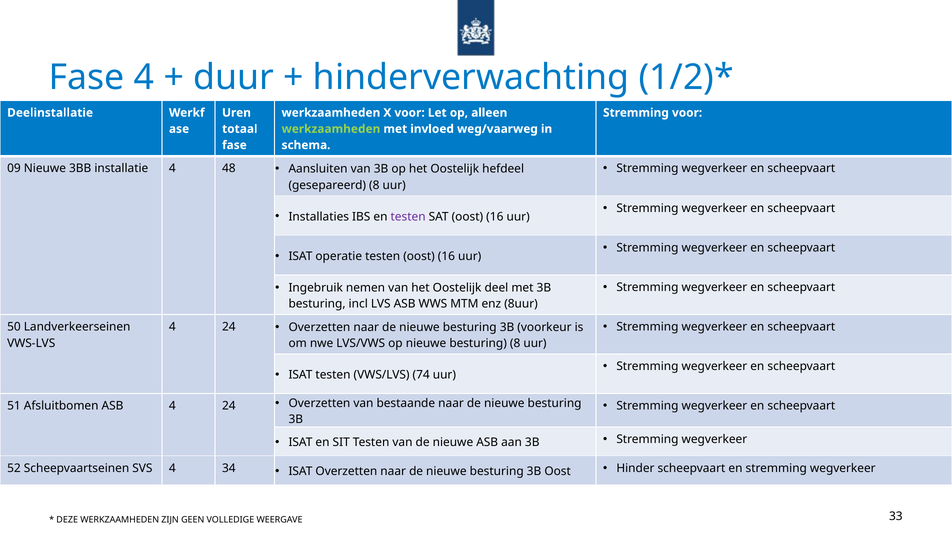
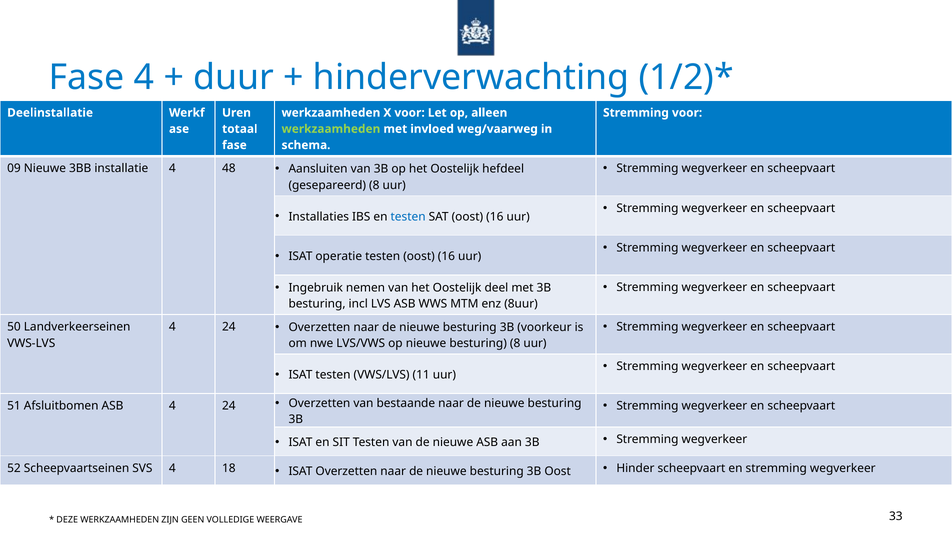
testen at (408, 216) colour: purple -> blue
74: 74 -> 11
34: 34 -> 18
